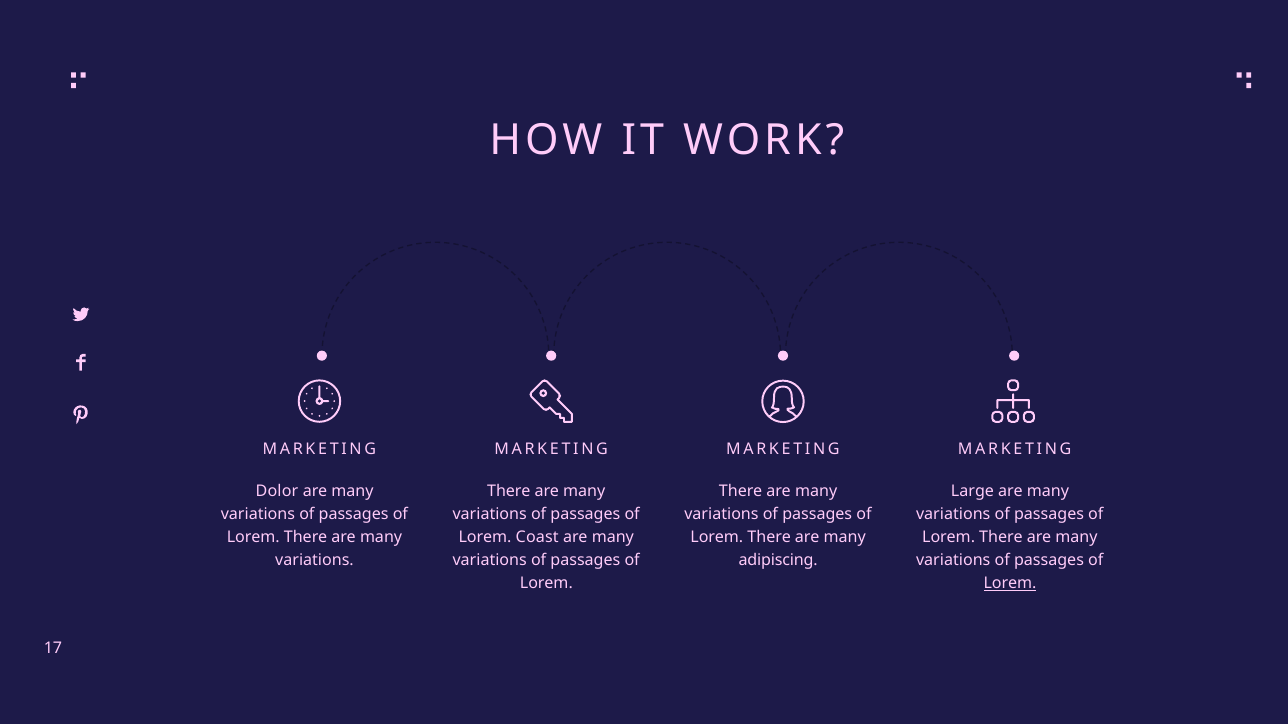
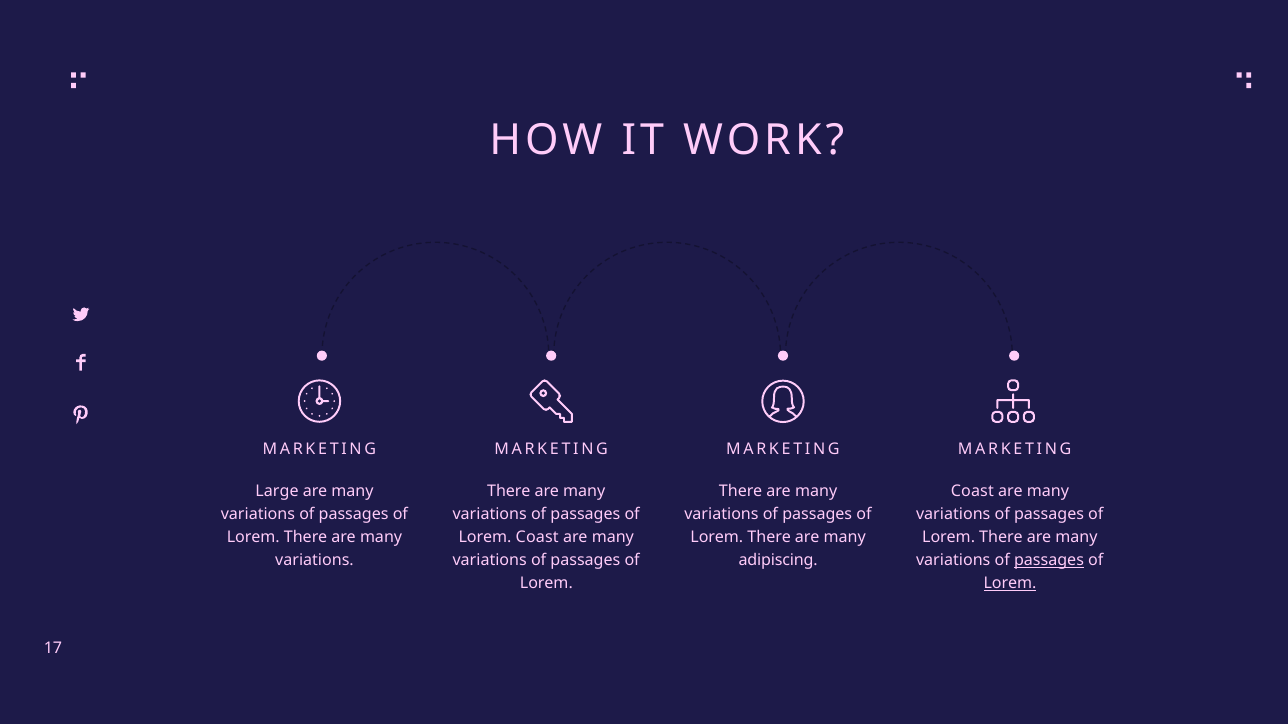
Dolor: Dolor -> Large
Large at (972, 491): Large -> Coast
passages at (1049, 561) underline: none -> present
